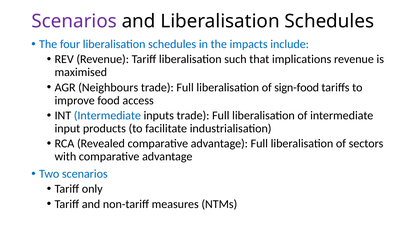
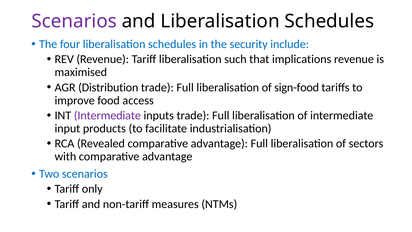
impacts: impacts -> security
Neighbours: Neighbours -> Distribution
Intermediate at (107, 115) colour: blue -> purple
